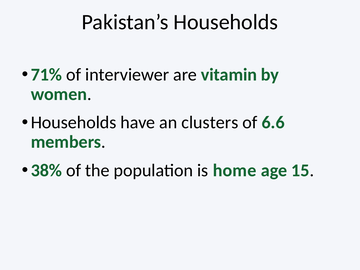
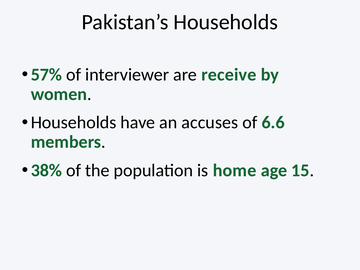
71%: 71% -> 57%
vitamin: vitamin -> receive
clusters: clusters -> accuses
